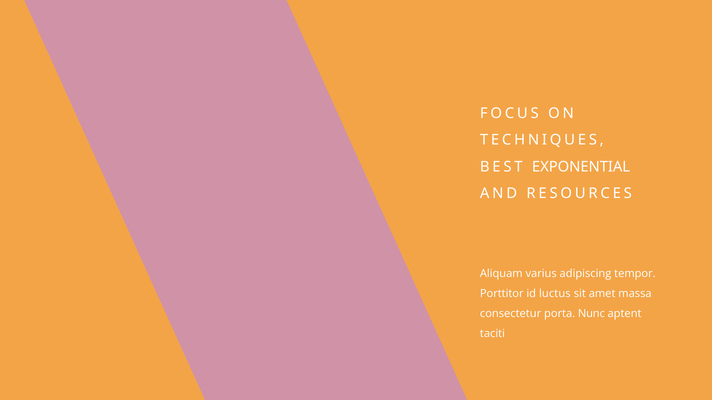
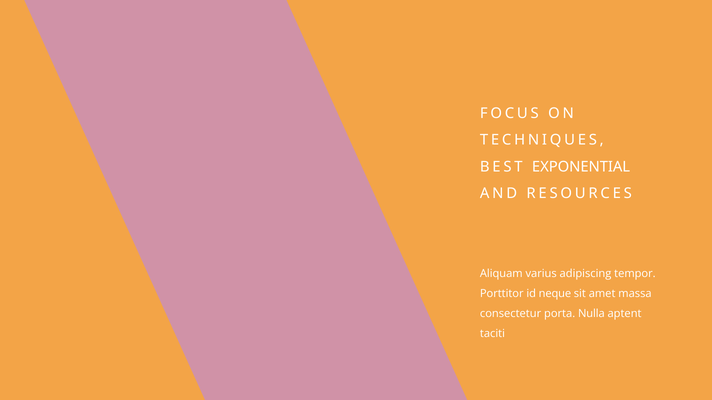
luctus: luctus -> neque
Nunc: Nunc -> Nulla
